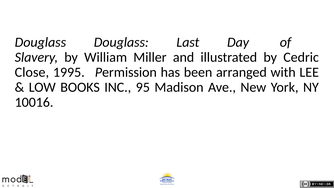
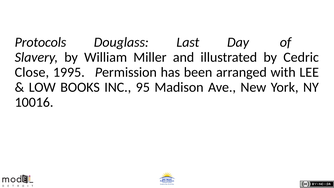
Douglass at (40, 42): Douglass -> Protocols
